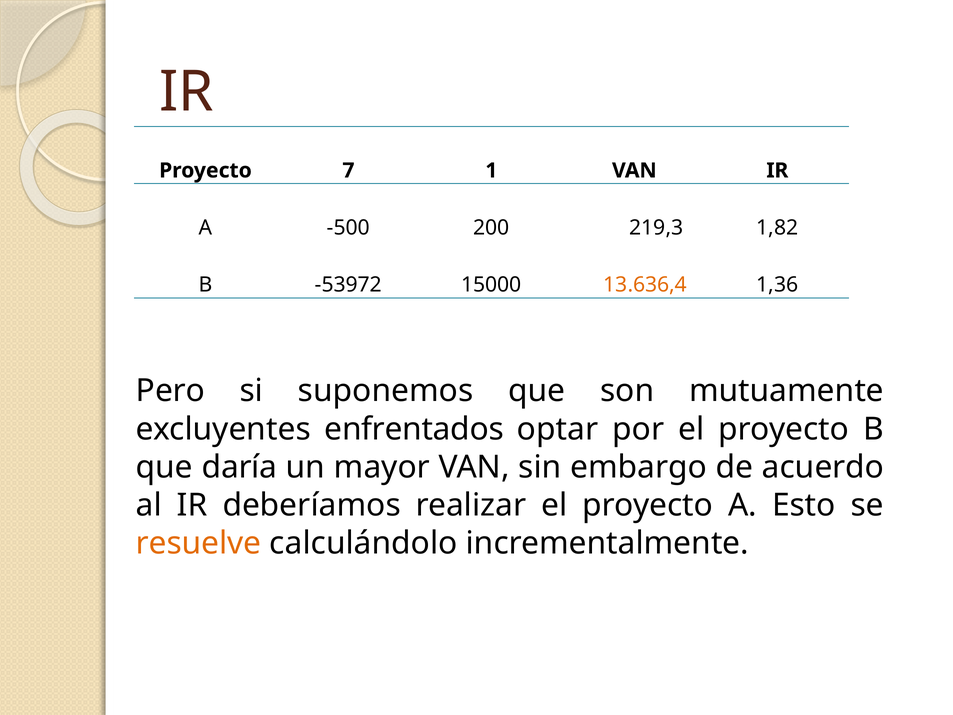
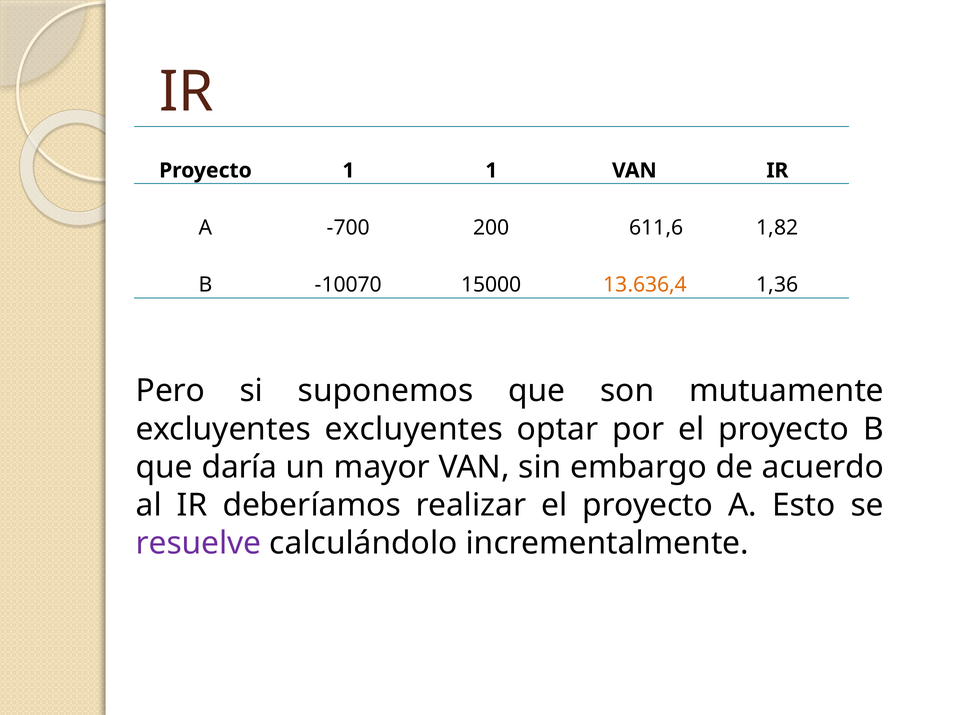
Proyecto 7: 7 -> 1
-500: -500 -> -700
219,3: 219,3 -> 611,6
-53972: -53972 -> -10070
excluyentes enfrentados: enfrentados -> excluyentes
resuelve colour: orange -> purple
